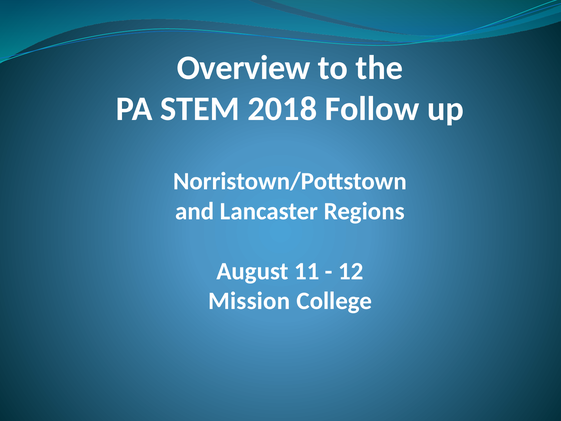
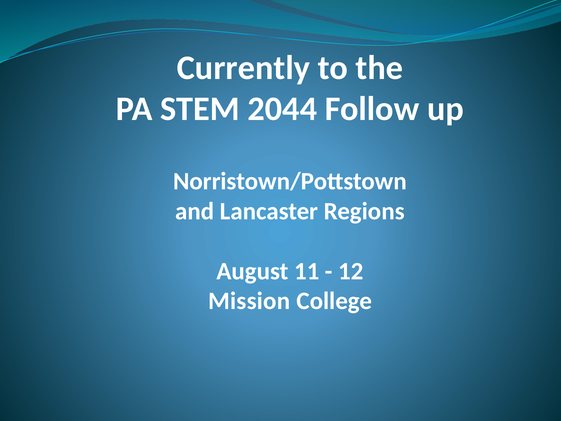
Overview: Overview -> Currently
2018: 2018 -> 2044
